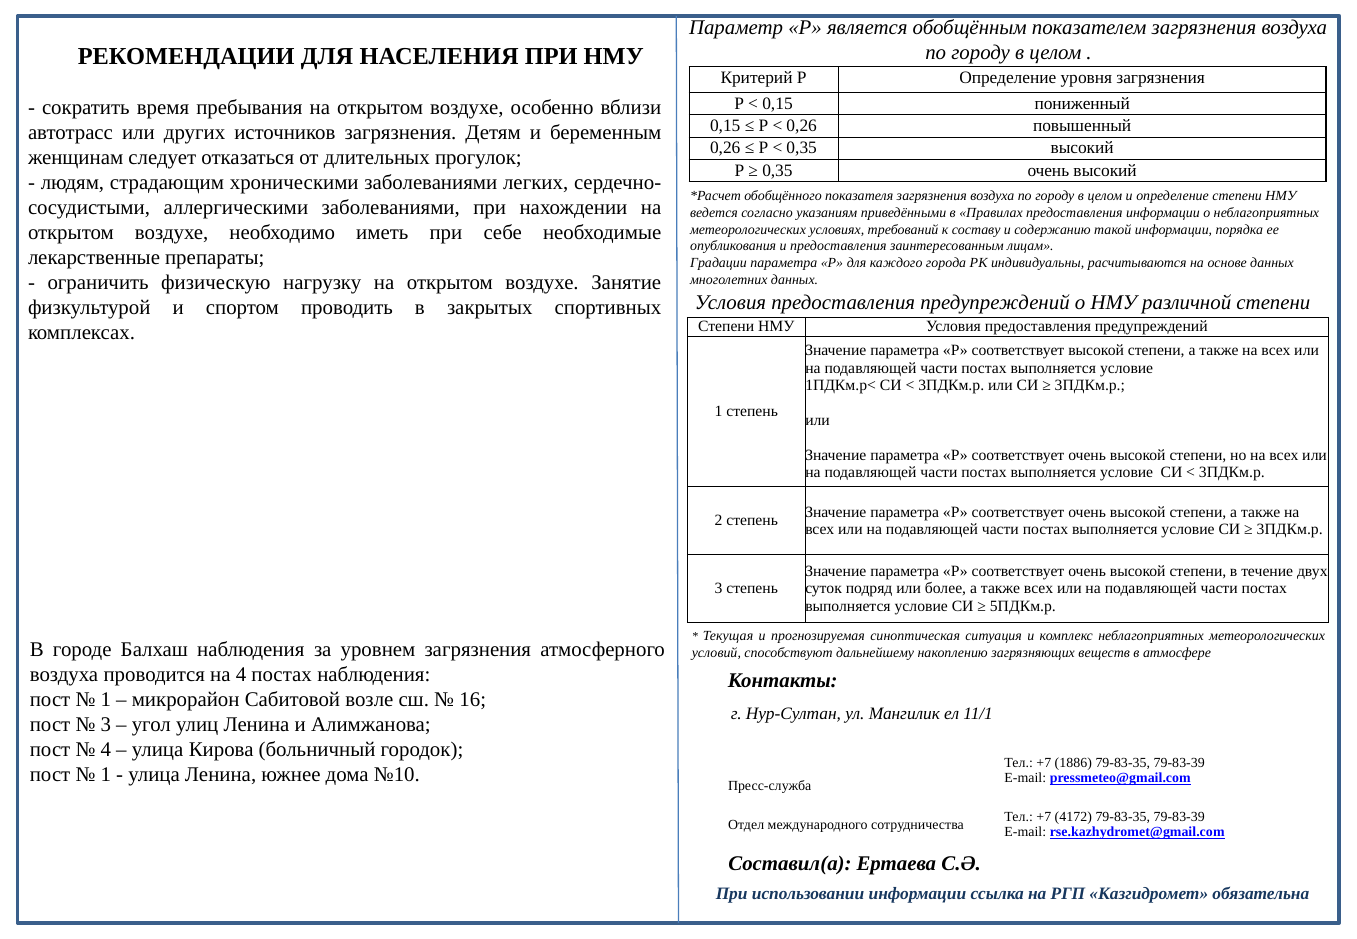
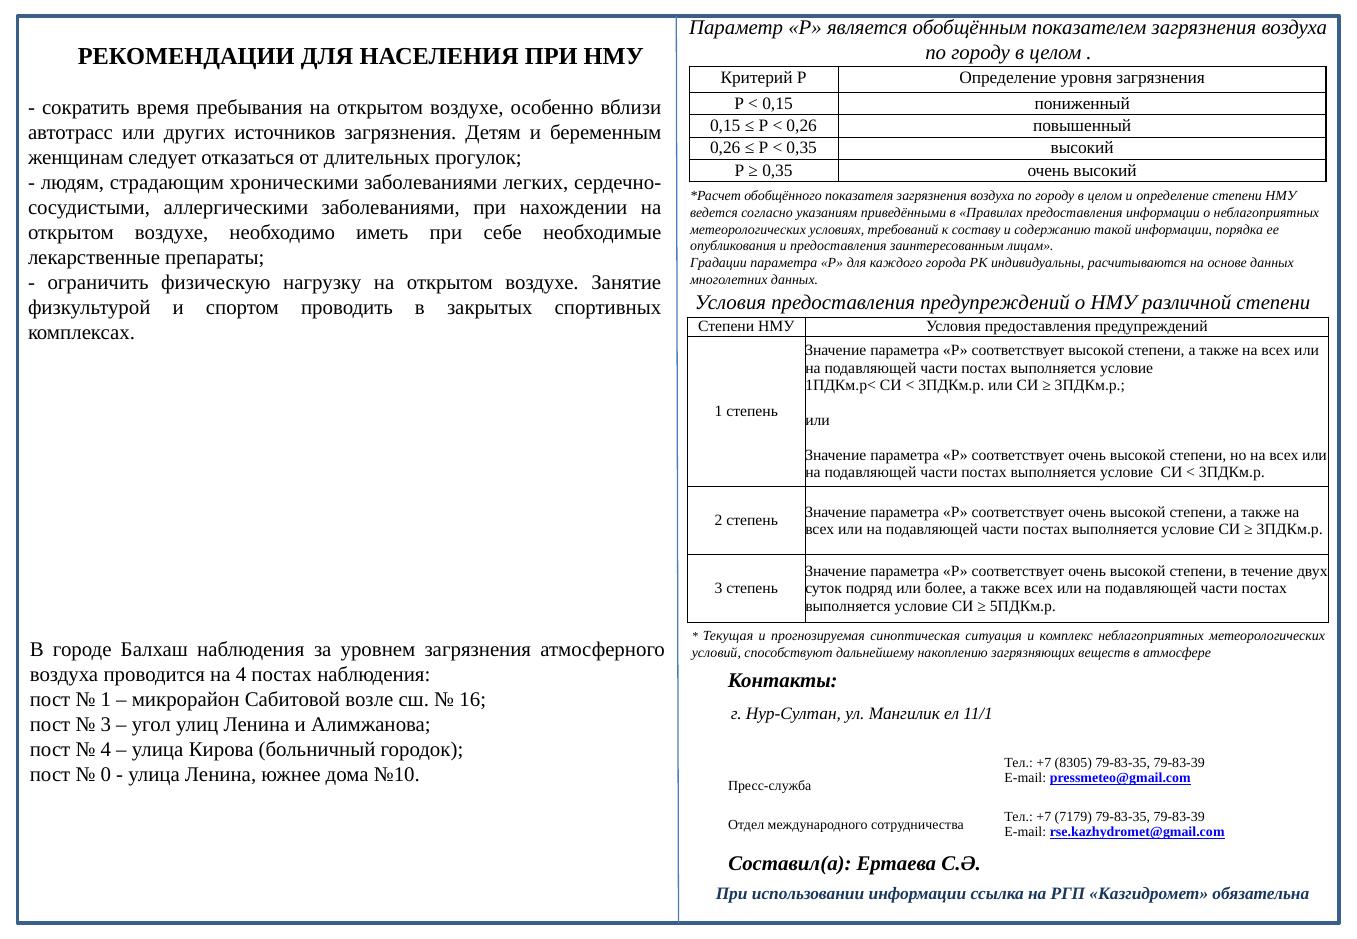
1886: 1886 -> 8305
1 at (106, 775): 1 -> 0
4172: 4172 -> 7179
